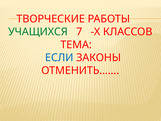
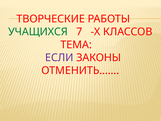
ЕСЛИ colour: blue -> purple
